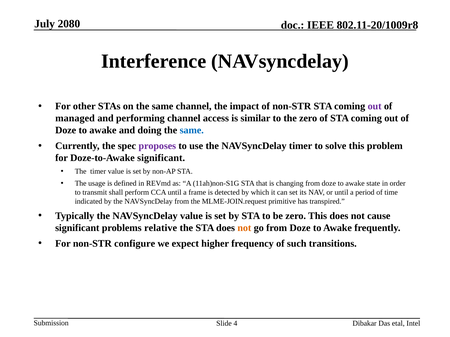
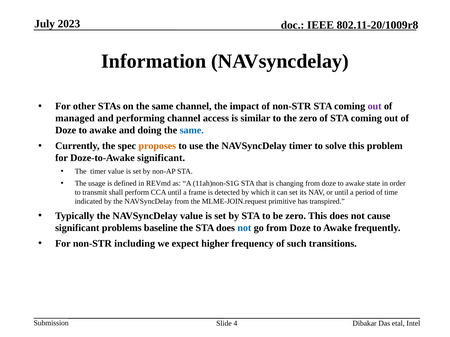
2080: 2080 -> 2023
Interference: Interference -> Information
proposes colour: purple -> orange
relative: relative -> baseline
not at (244, 228) colour: orange -> blue
configure: configure -> including
